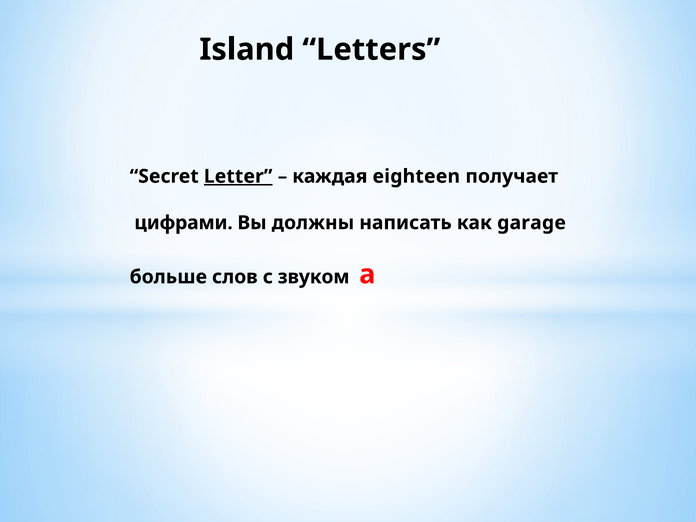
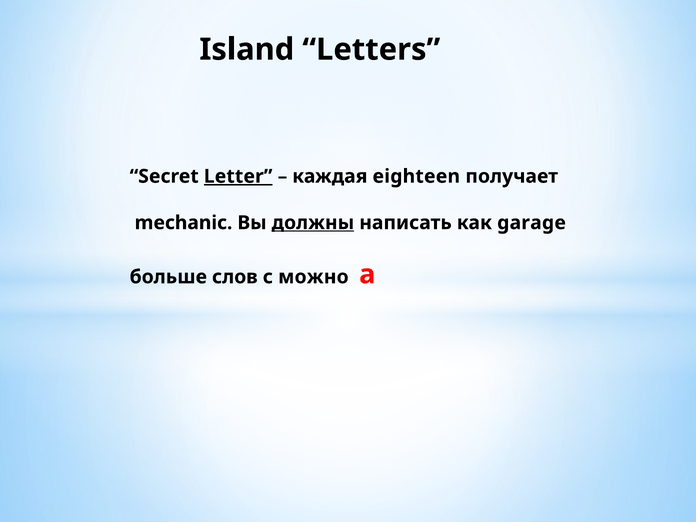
цифрами: цифрами -> mechanic
должны underline: none -> present
звуком: звуком -> можно
